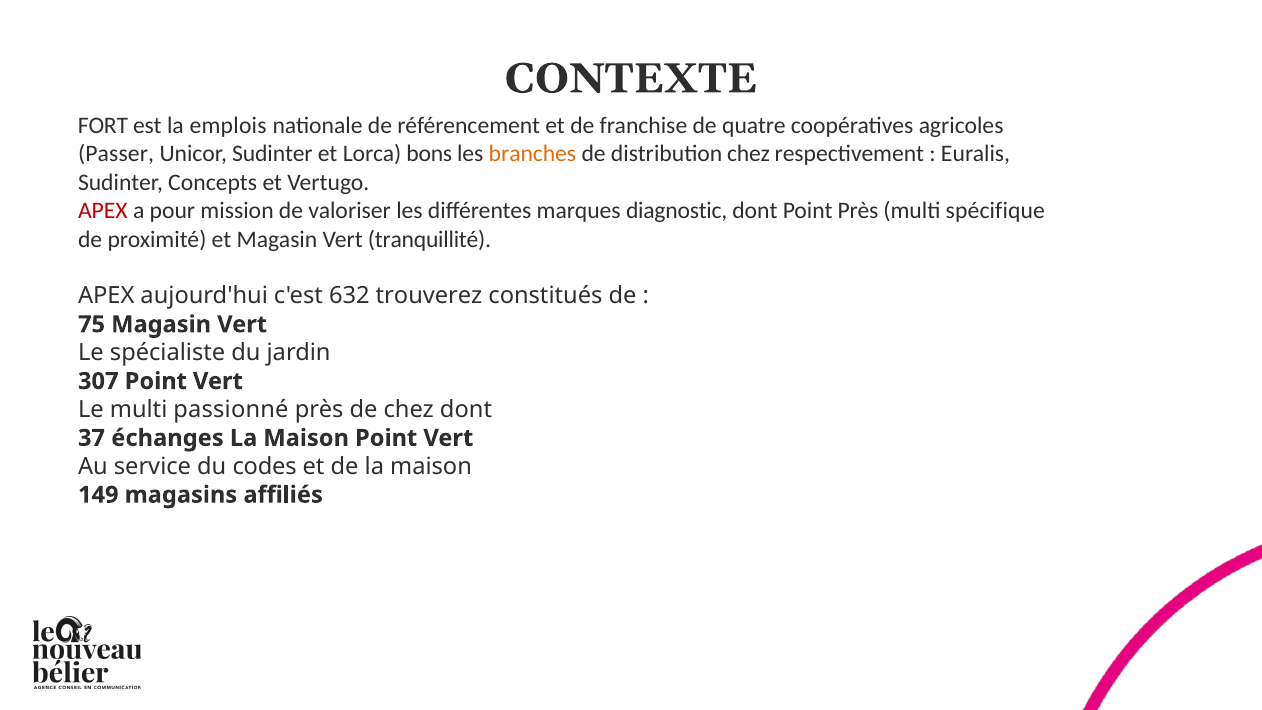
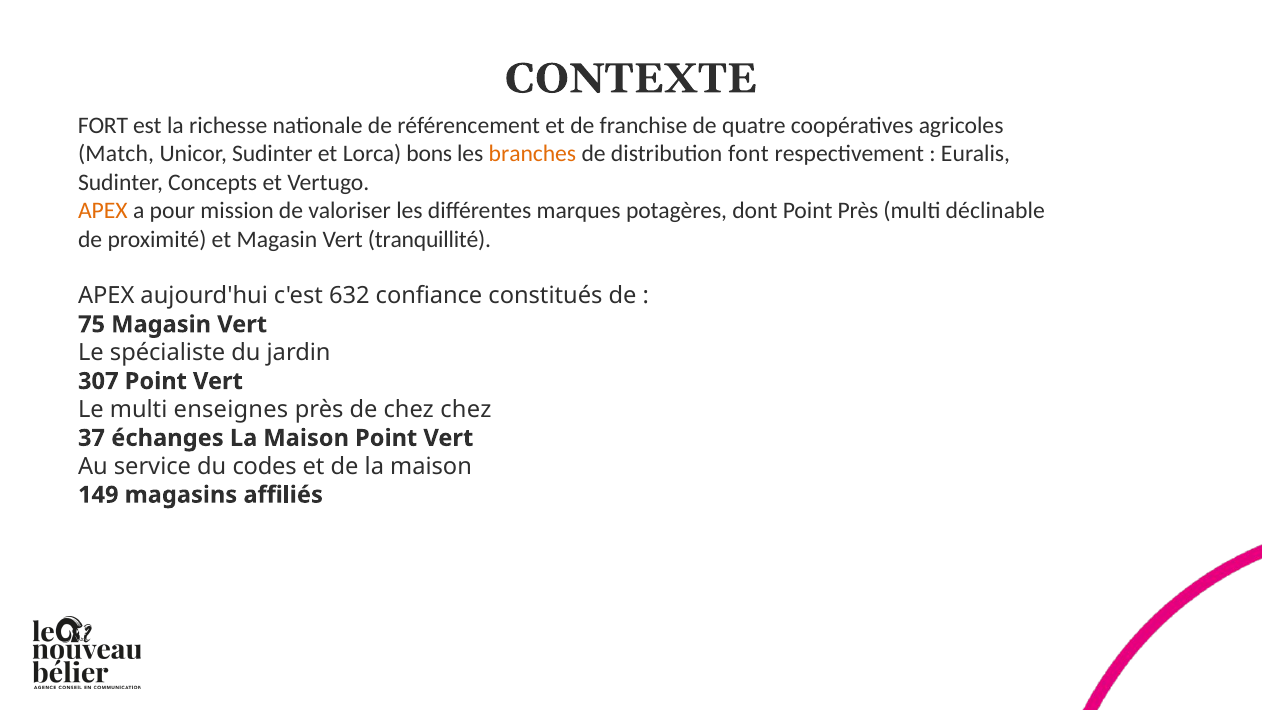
emplois: emplois -> richesse
Passer: Passer -> Match
distribution chez: chez -> font
APEX at (103, 211) colour: red -> orange
diagnostic: diagnostic -> potagères
spécifique: spécifique -> déclinable
trouverez: trouverez -> confiance
passionné: passionné -> enseignes
chez dont: dont -> chez
